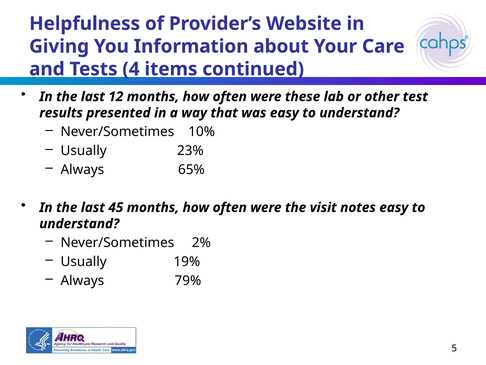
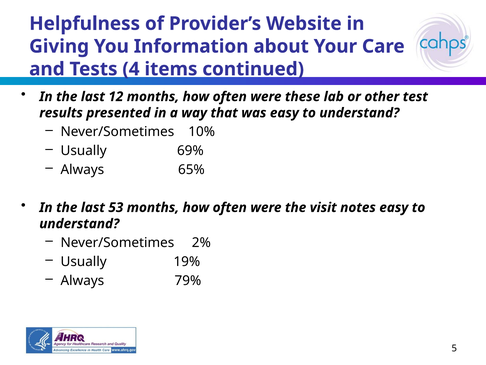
23%: 23% -> 69%
45: 45 -> 53
